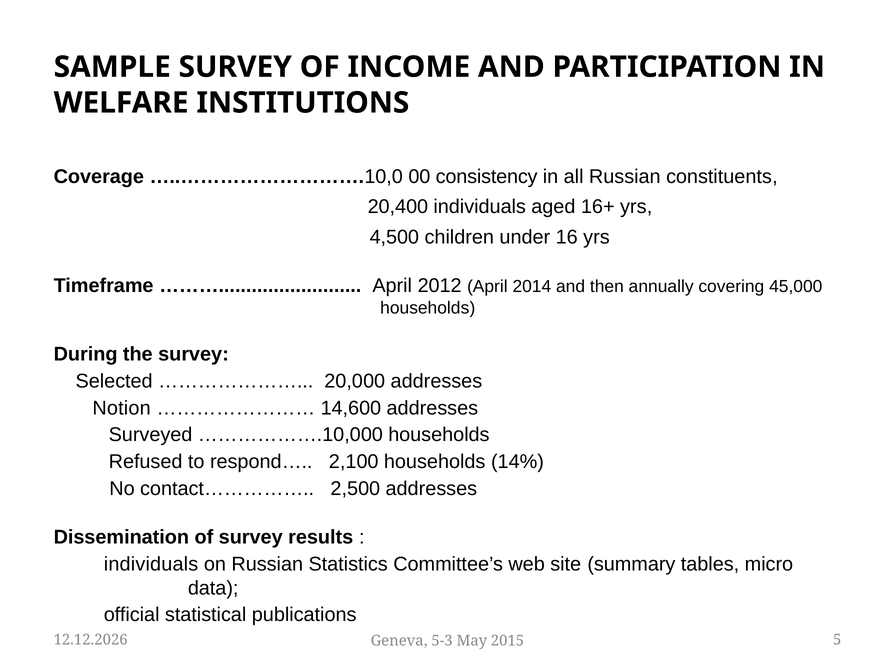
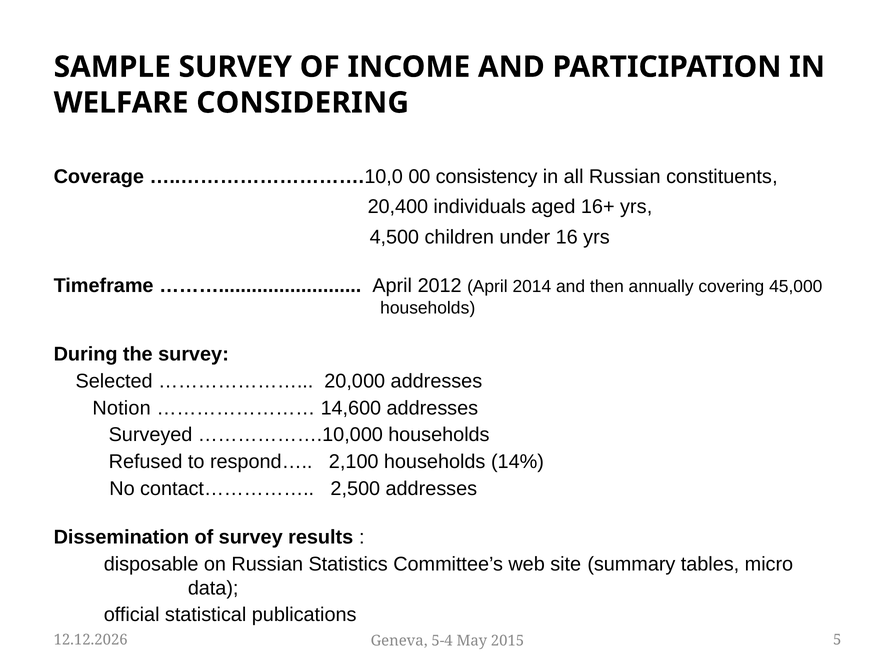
INSTITUTIONS: INSTITUTIONS -> CONSIDERING
individuals at (151, 564): individuals -> disposable
5-3: 5-3 -> 5-4
